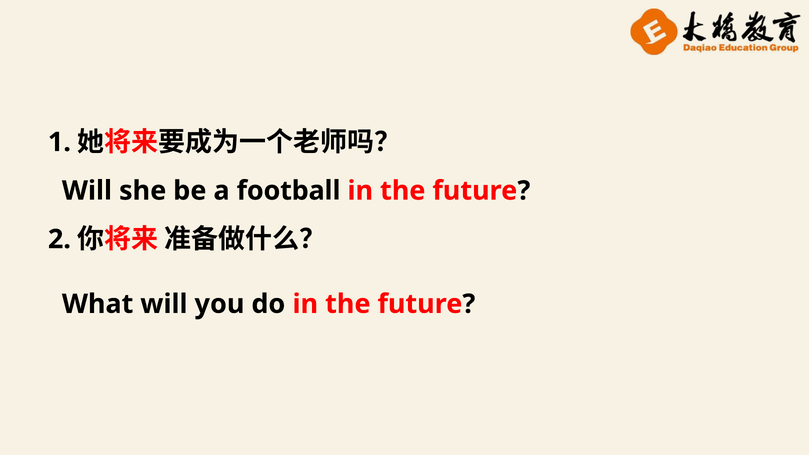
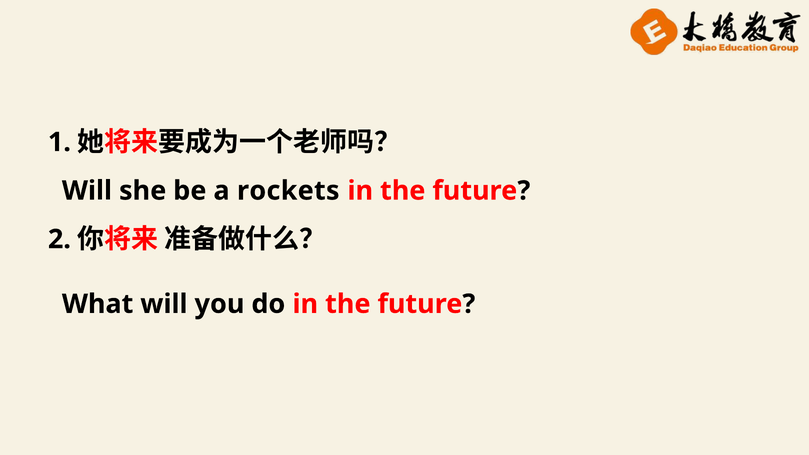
football: football -> rockets
